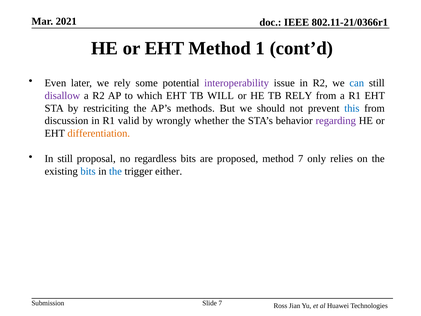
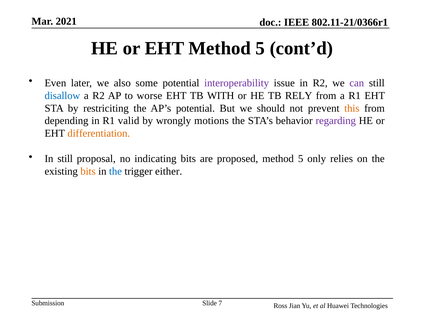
EHT Method 1: 1 -> 5
we rely: rely -> also
can colour: blue -> purple
disallow colour: purple -> blue
which: which -> worse
WILL: WILL -> WITH
AP’s methods: methods -> potential
this colour: blue -> orange
discussion: discussion -> depending
whether: whether -> motions
regardless: regardless -> indicating
proposed method 7: 7 -> 5
bits at (88, 171) colour: blue -> orange
